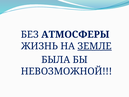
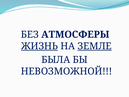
ЖИЗНЬ underline: none -> present
